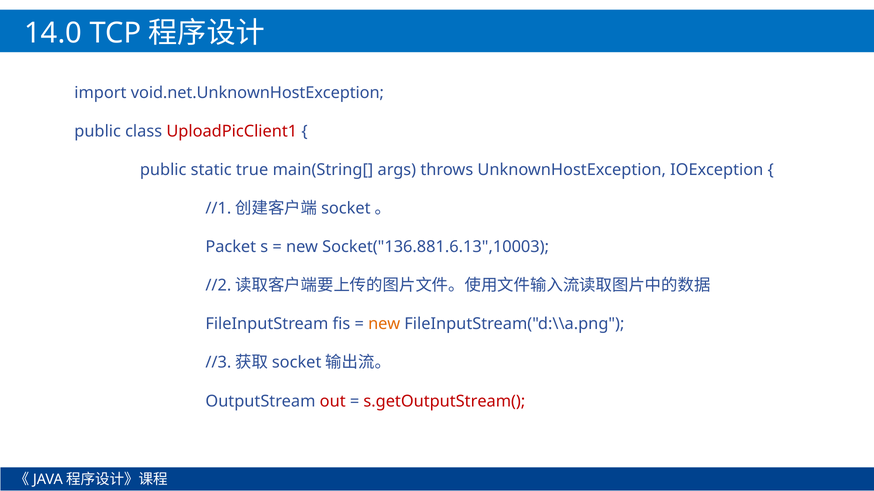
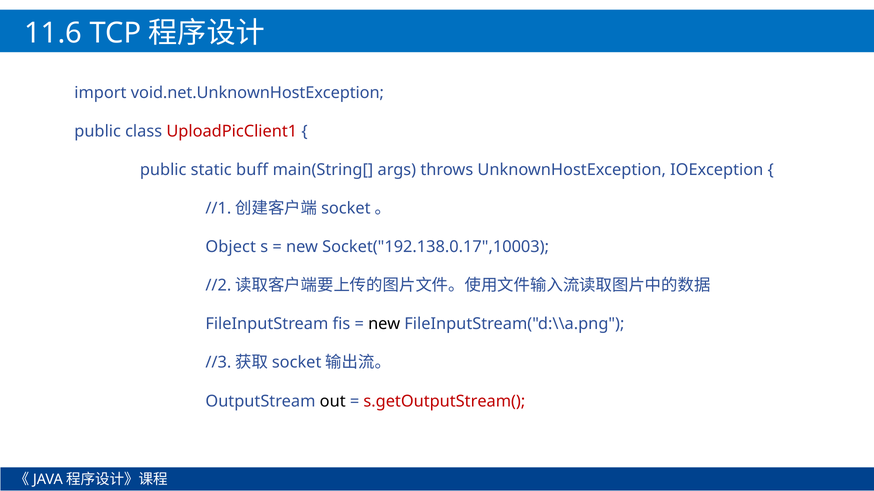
14.0: 14.0 -> 11.6
true: true -> buff
Packet: Packet -> Object
Socket("136.881.6.13",10003: Socket("136.881.6.13",10003 -> Socket("192.138.0.17",10003
new at (384, 324) colour: orange -> black
out colour: red -> black
